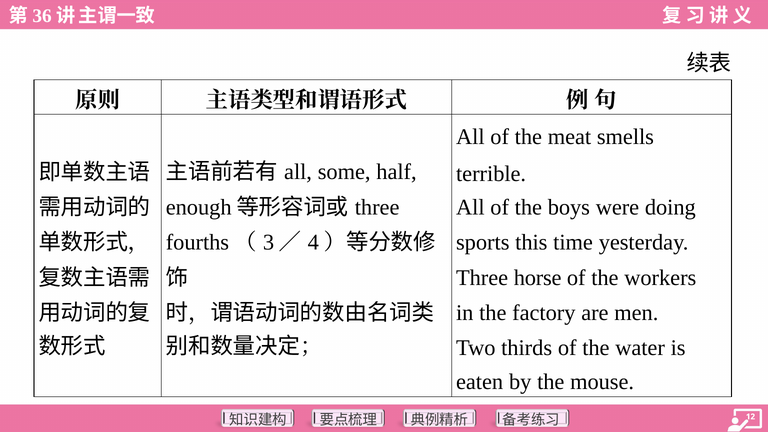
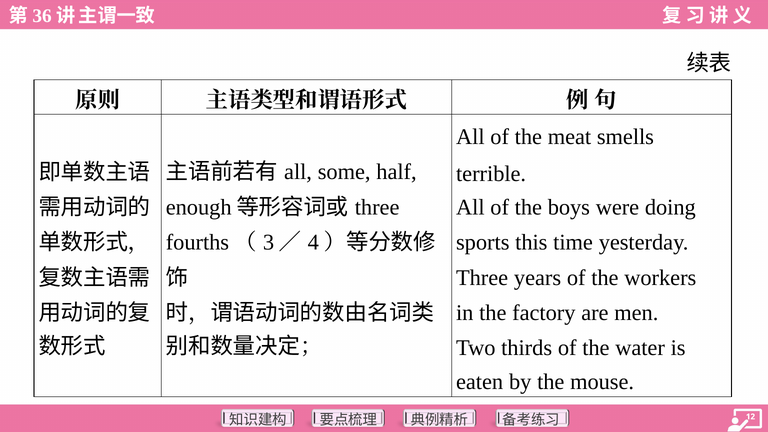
horse: horse -> years
